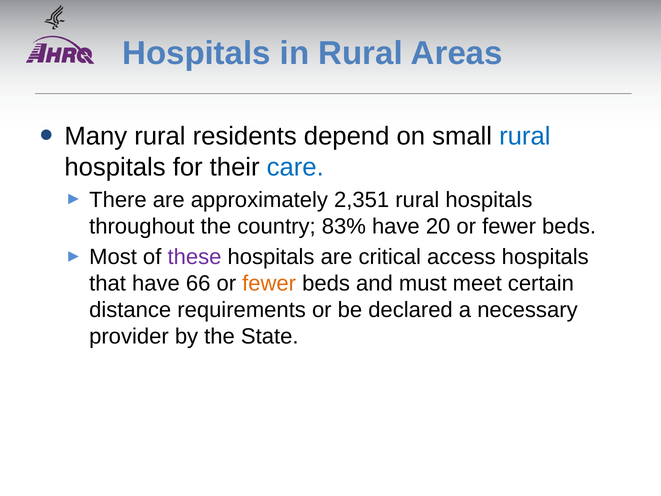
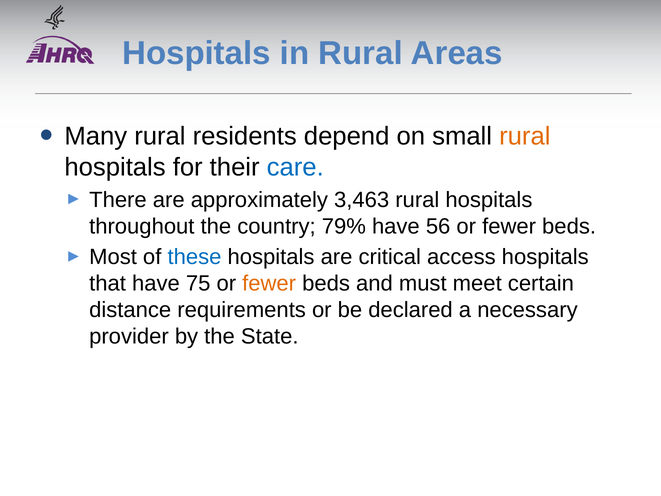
rural at (525, 136) colour: blue -> orange
2,351: 2,351 -> 3,463
83%: 83% -> 79%
20: 20 -> 56
these colour: purple -> blue
66: 66 -> 75
